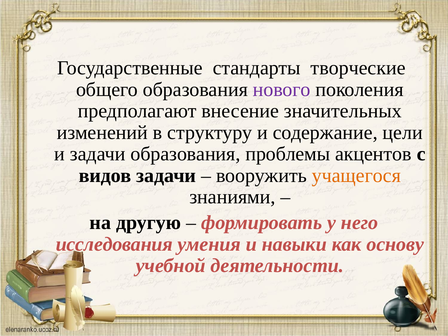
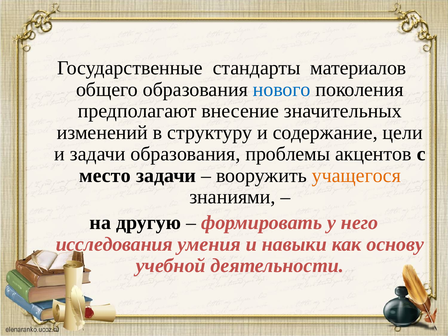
творческие: творческие -> материалов
нового colour: purple -> blue
видов: видов -> место
